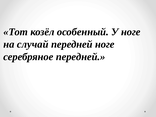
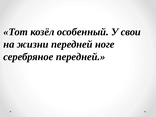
У ноге: ноге -> свои
случай: случай -> жизни
